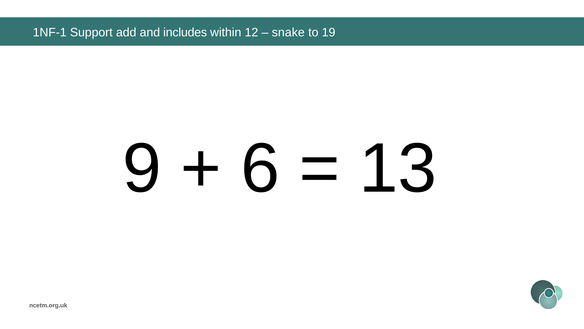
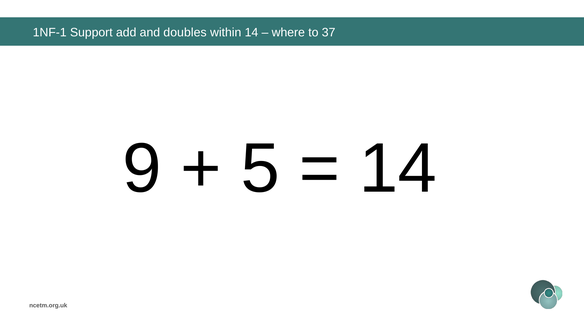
includes: includes -> doubles
within 12: 12 -> 14
snake: snake -> where
19: 19 -> 37
6: 6 -> 5
13 at (398, 169): 13 -> 14
